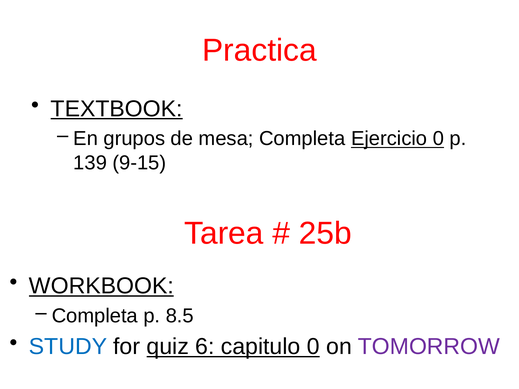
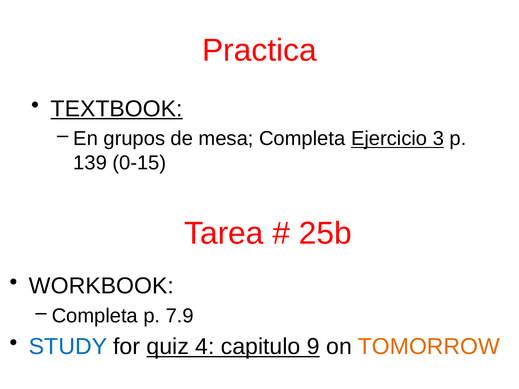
Ejercicio 0: 0 -> 3
9-15: 9-15 -> 0-15
WORKBOOK underline: present -> none
8.5: 8.5 -> 7.9
6: 6 -> 4
capitulo 0: 0 -> 9
TOMORROW colour: purple -> orange
